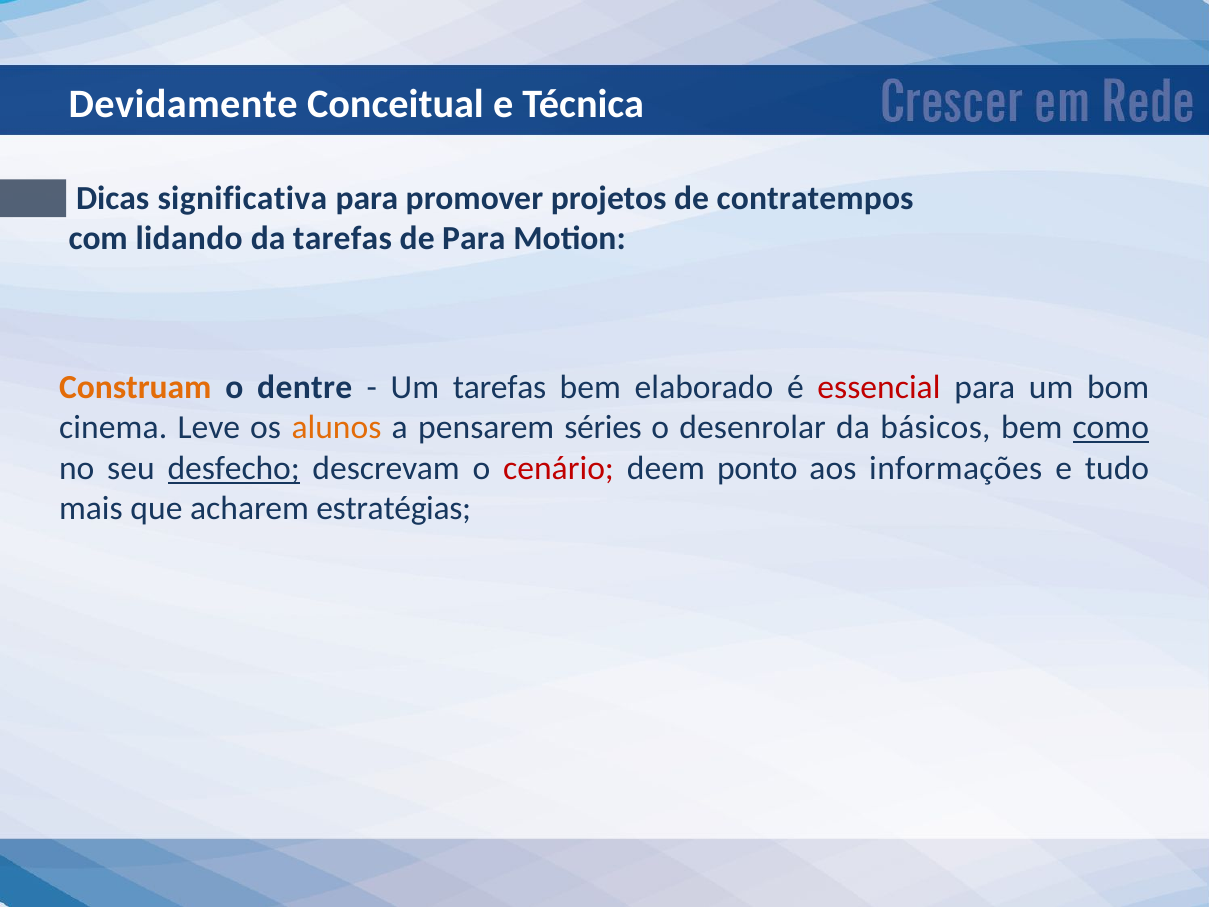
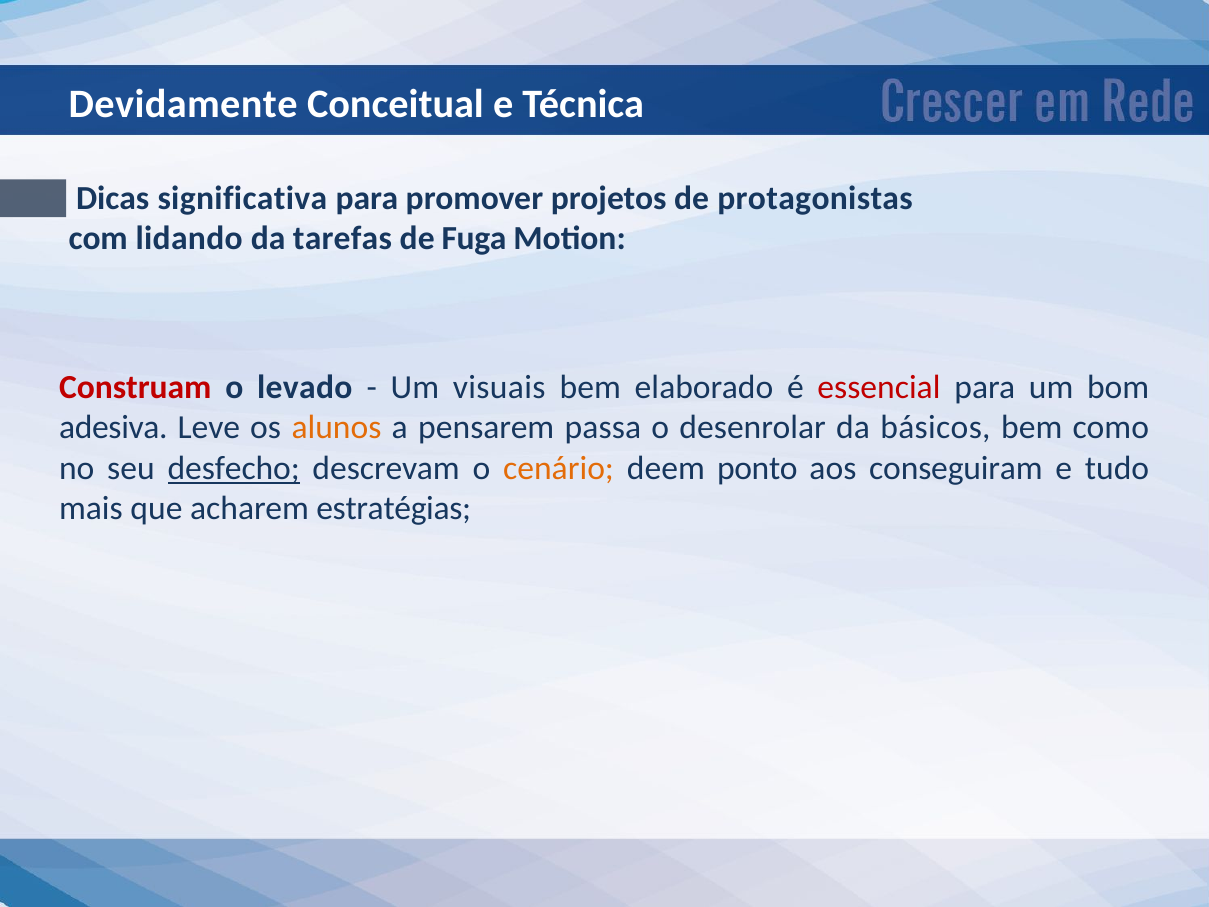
contratempos: contratempos -> protagonistas
de Para: Para -> Fuga
Construam colour: orange -> red
dentre: dentre -> levado
Um tarefas: tarefas -> visuais
cinema: cinema -> adesiva
séries: séries -> passa
como underline: present -> none
cenário colour: red -> orange
informações: informações -> conseguiram
